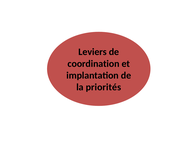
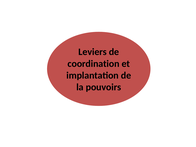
priorités: priorités -> pouvoirs
